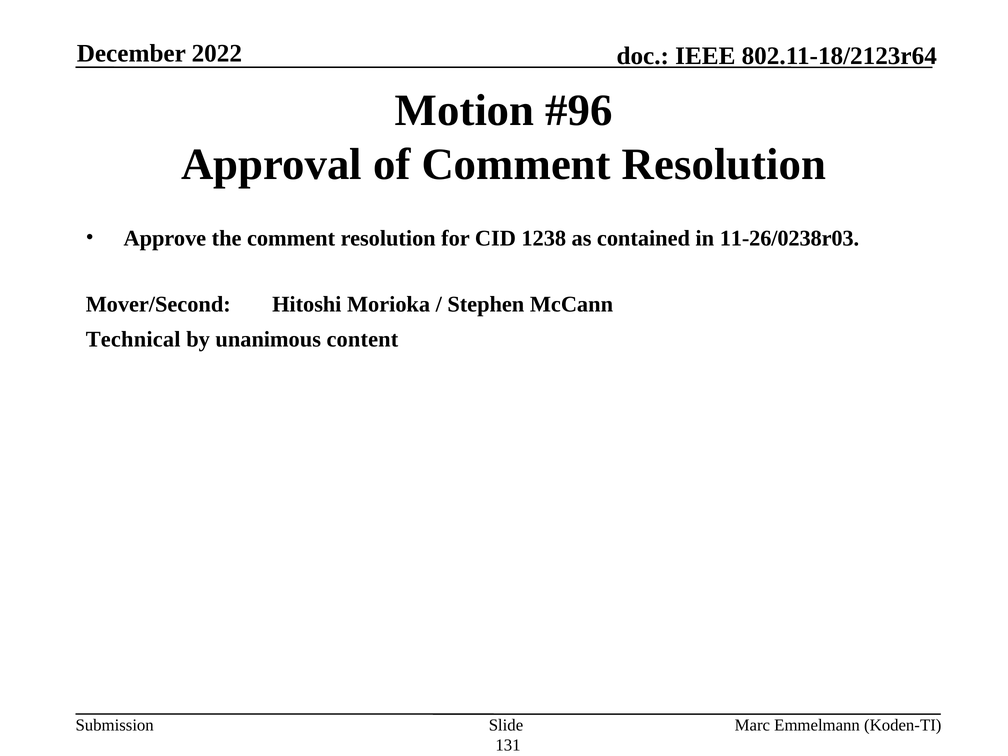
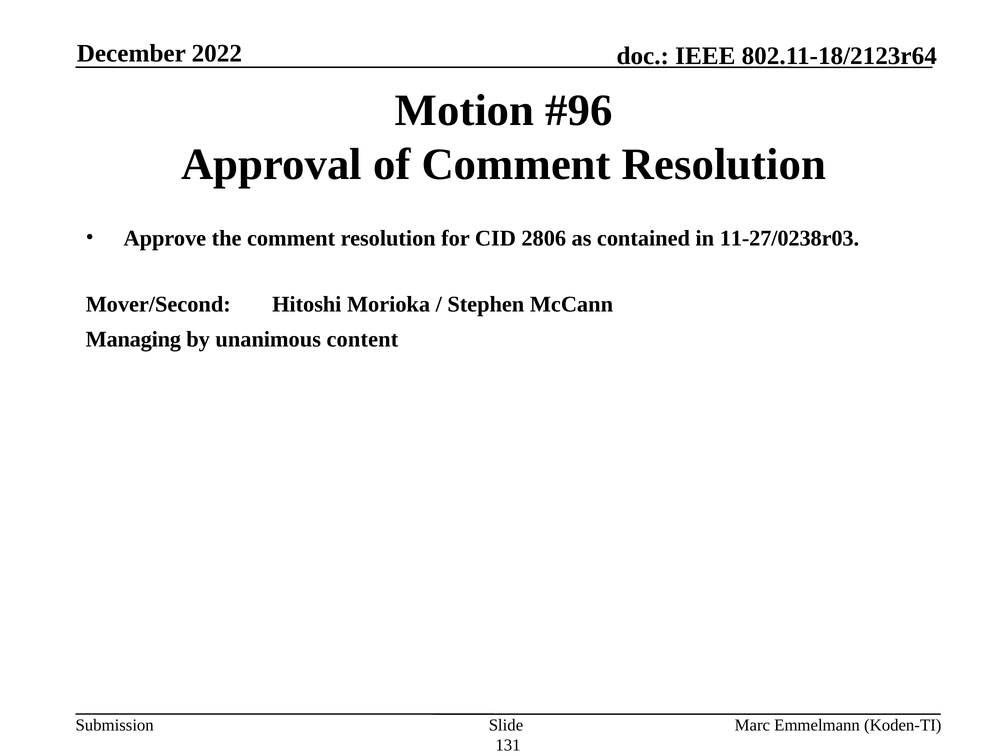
1238: 1238 -> 2806
11-26/0238r03: 11-26/0238r03 -> 11-27/0238r03
Technical: Technical -> Managing
